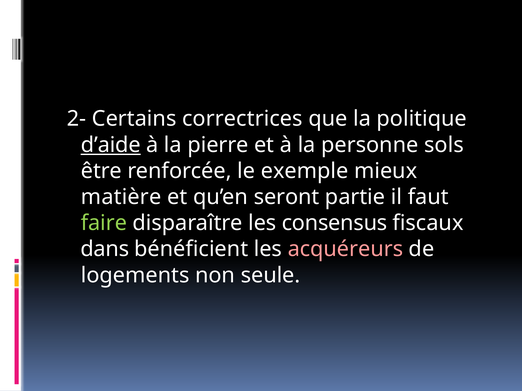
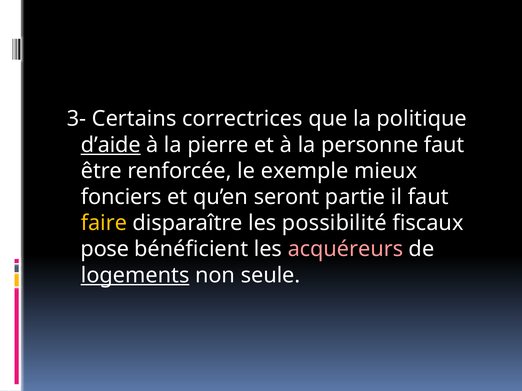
2-: 2- -> 3-
personne sols: sols -> faut
matière: matière -> fonciers
faire colour: light green -> yellow
consensus: consensus -> possibilité
dans: dans -> pose
logements underline: none -> present
